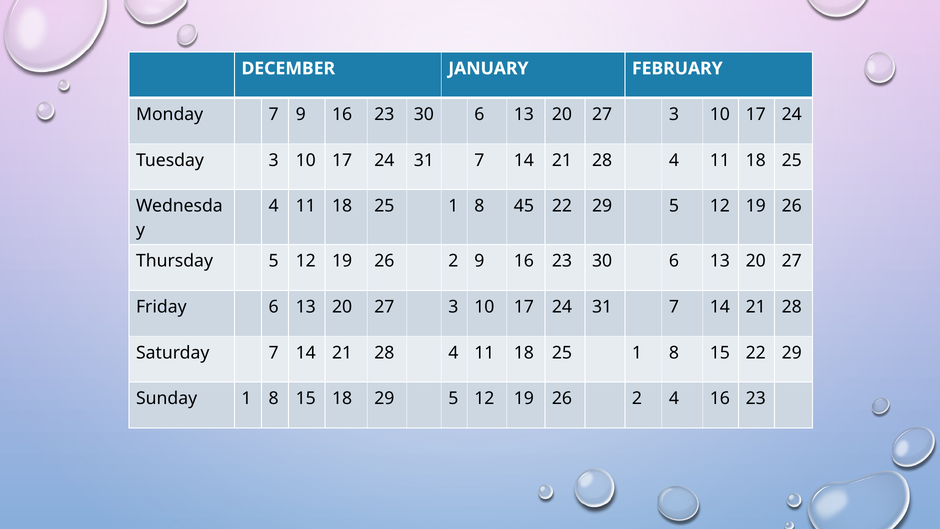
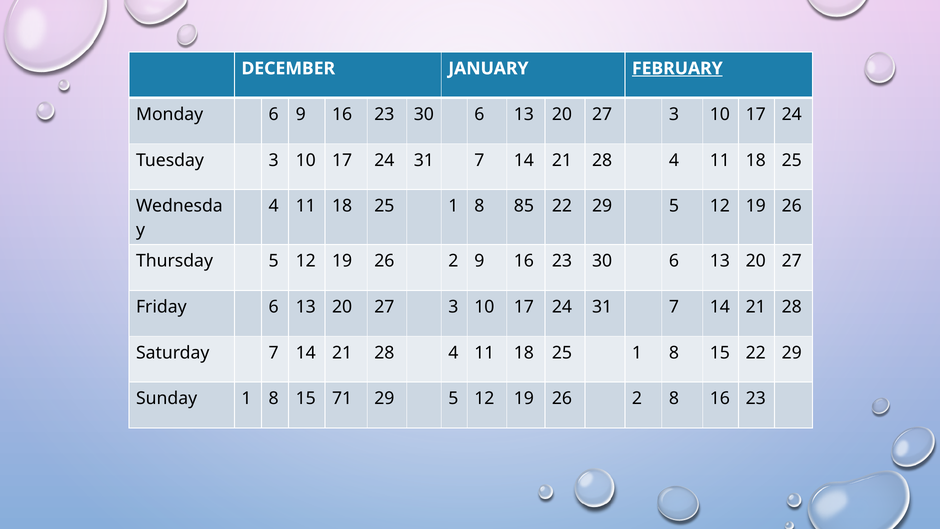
FEBRUARY underline: none -> present
Мonday 7: 7 -> 6
45: 45 -> 85
15 18: 18 -> 71
2 4: 4 -> 8
